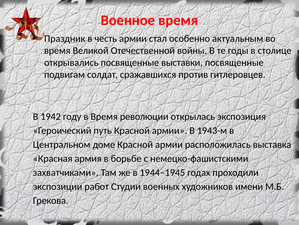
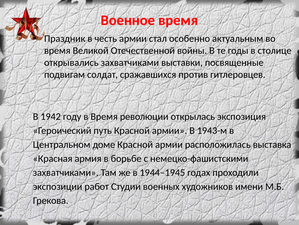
открывались посвященные: посвященные -> захватчиками
